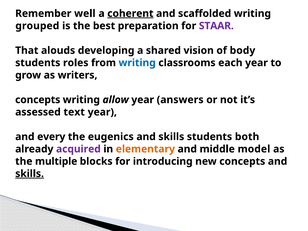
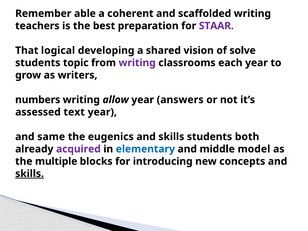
well: well -> able
coherent underline: present -> none
grouped: grouped -> teachers
alouds: alouds -> logical
body: body -> solve
roles: roles -> topic
writing at (137, 63) colour: blue -> purple
concepts at (38, 100): concepts -> numbers
every: every -> same
elementary colour: orange -> blue
